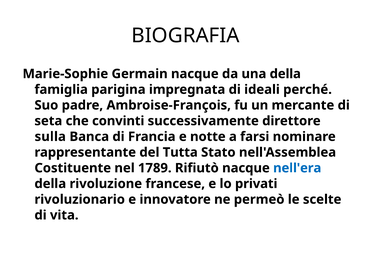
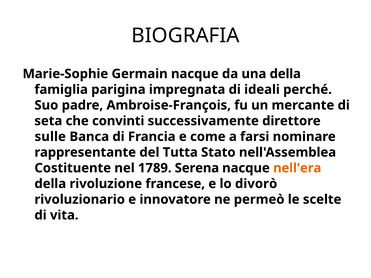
sulla: sulla -> sulle
notte: notte -> come
Rifiutò: Rifiutò -> Serena
nell'era colour: blue -> orange
privati: privati -> divorò
